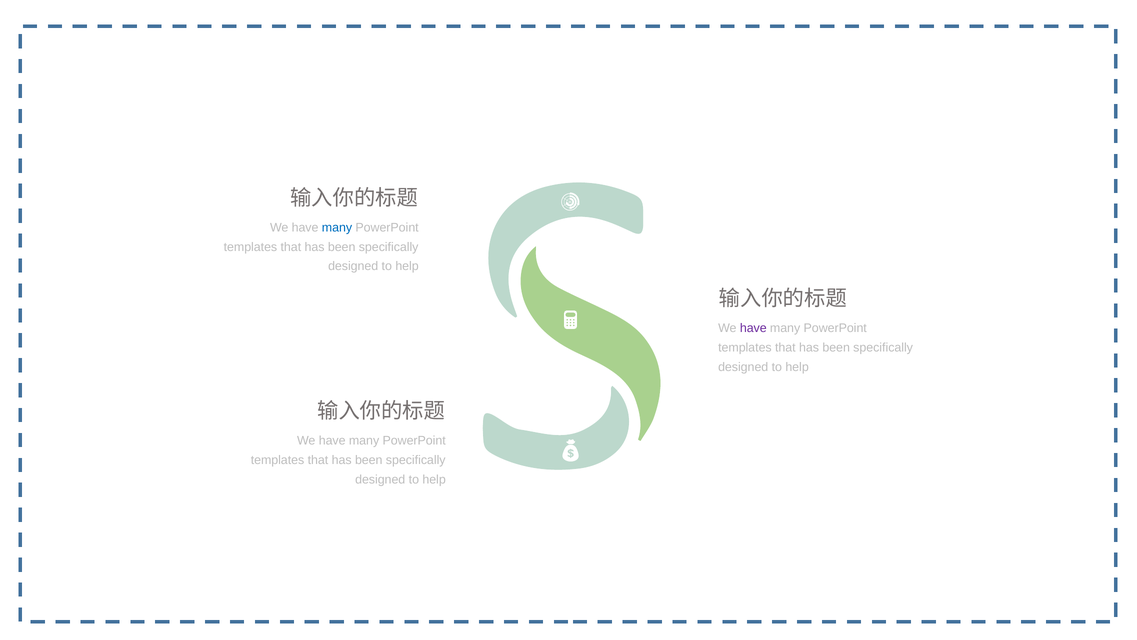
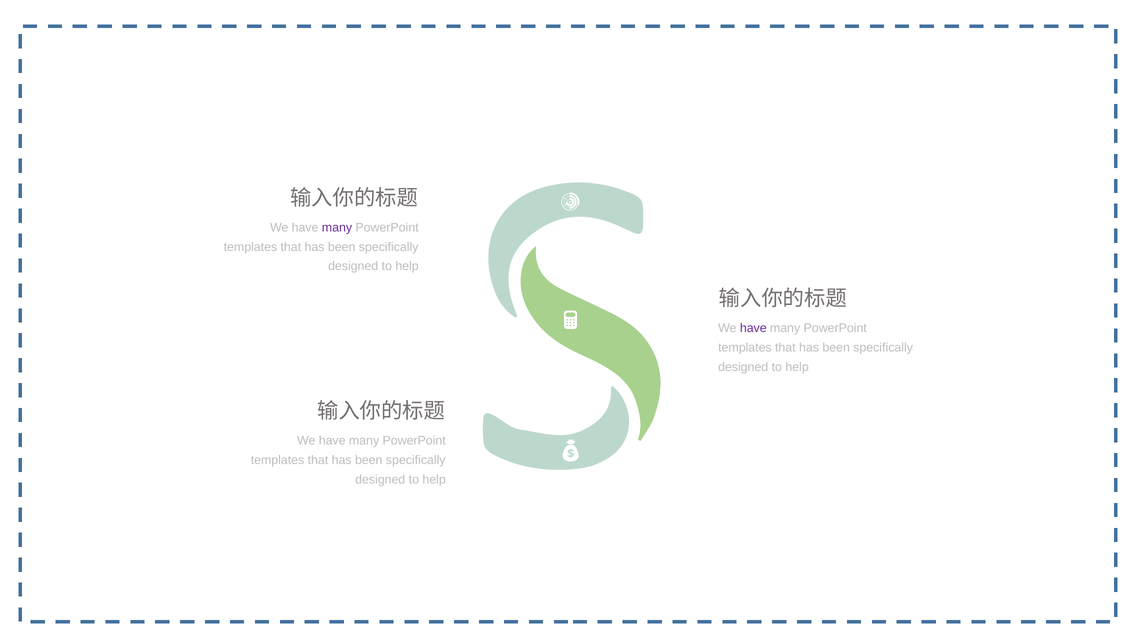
many at (337, 227) colour: blue -> purple
